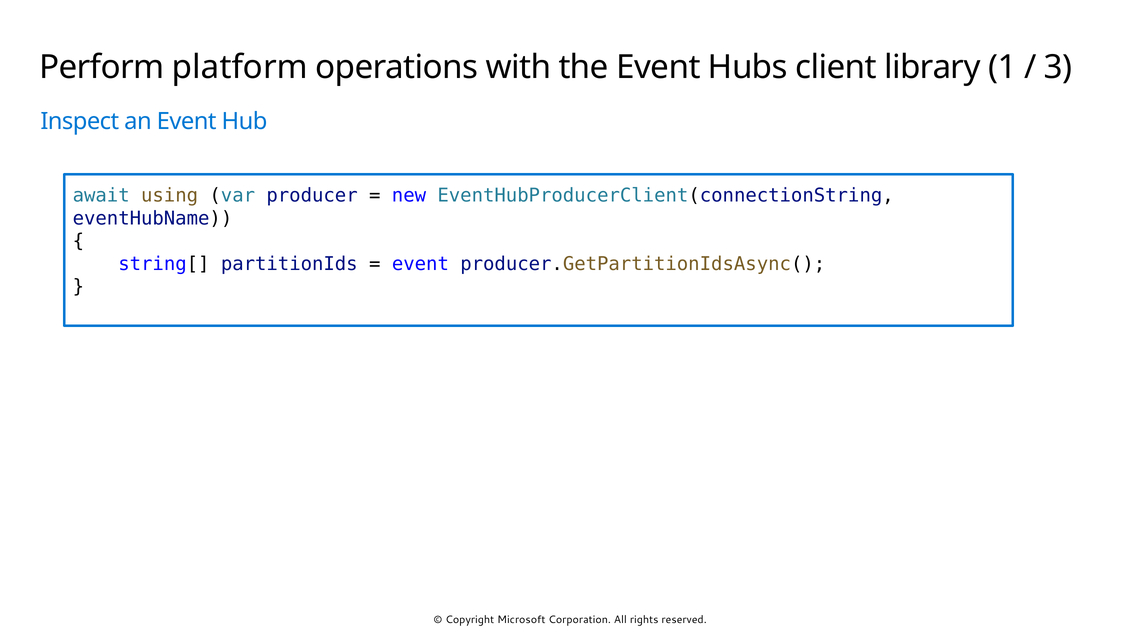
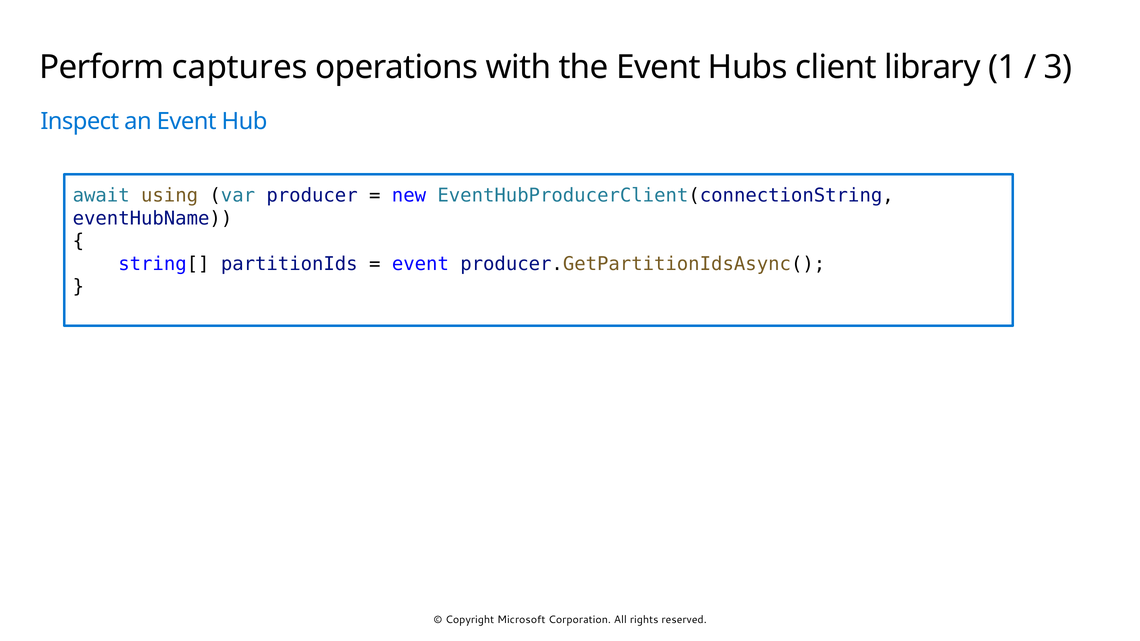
platform: platform -> captures
